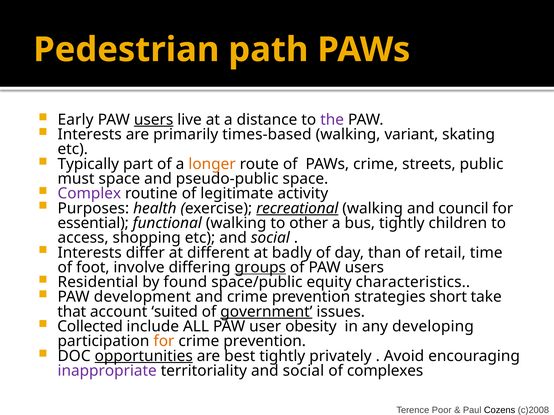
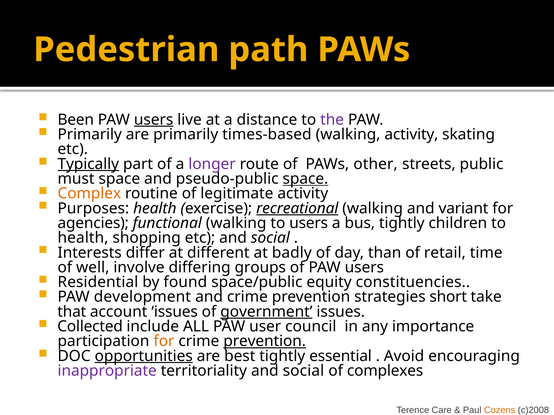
Early: Early -> Been
Interests at (90, 135): Interests -> Primarily
walking variant: variant -> activity
Typically underline: none -> present
longer colour: orange -> purple
PAWs crime: crime -> other
space at (305, 179) underline: none -> present
Complex colour: purple -> orange
council: council -> variant
essential: essential -> agencies
to other: other -> users
access at (83, 238): access -> health
foot: foot -> well
groups underline: present -> none
characteristics: characteristics -> constituencies
account suited: suited -> issues
obesity: obesity -> council
developing: developing -> importance
prevention at (265, 342) underline: none -> present
privately: privately -> essential
Poor: Poor -> Care
Cozens colour: black -> orange
